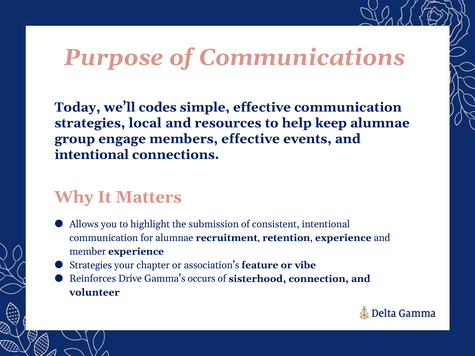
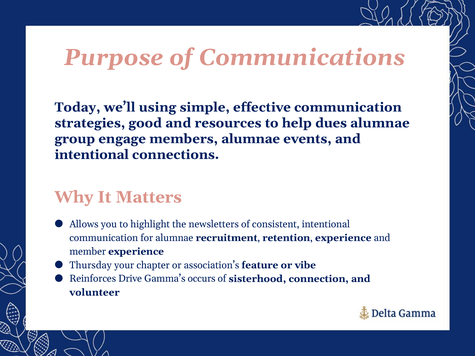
codes: codes -> using
local: local -> good
keep: keep -> dues
members effective: effective -> alumnae
submission: submission -> newsletters
Strategies at (91, 265): Strategies -> Thursday
